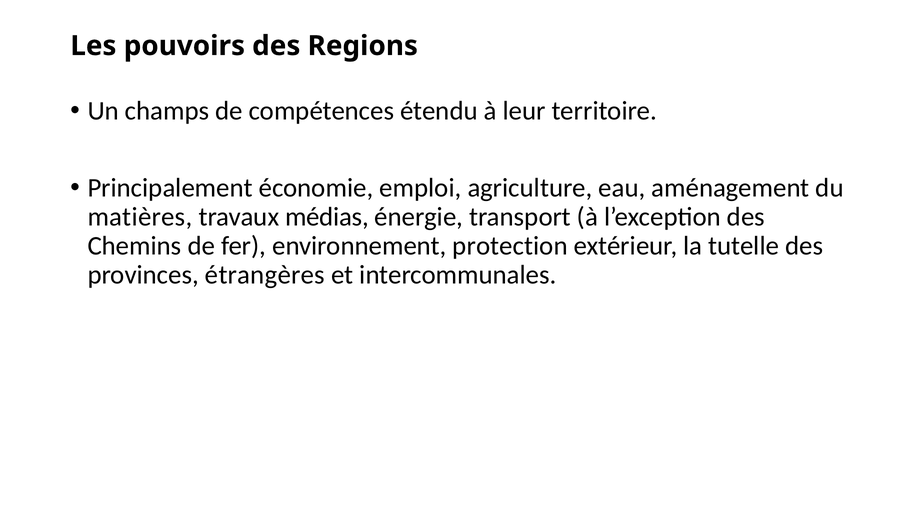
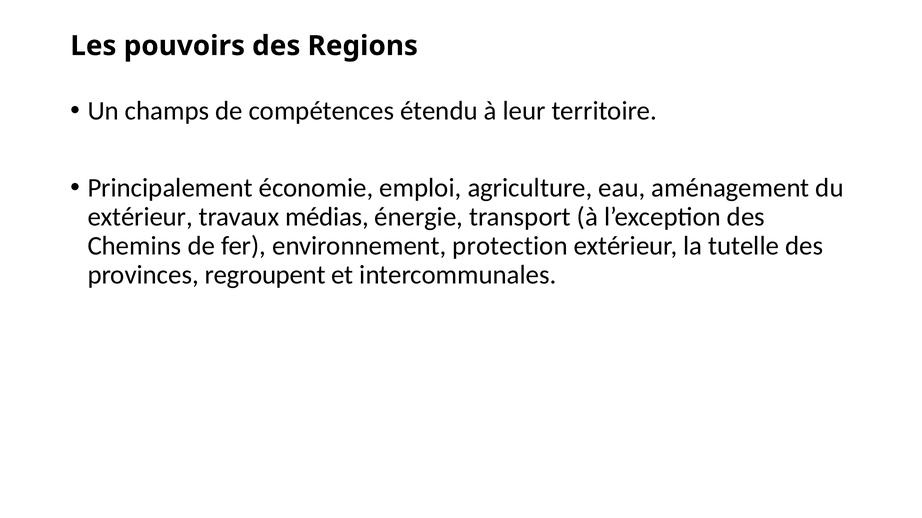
matières at (140, 217): matières -> extérieur
étrangères: étrangères -> regroupent
